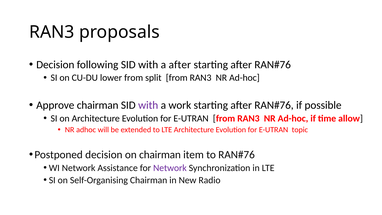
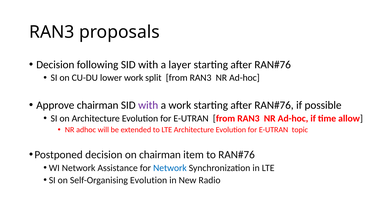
a after: after -> layer
lower from: from -> work
Network at (170, 168) colour: purple -> blue
Self-Organising Chairman: Chairman -> Evolution
